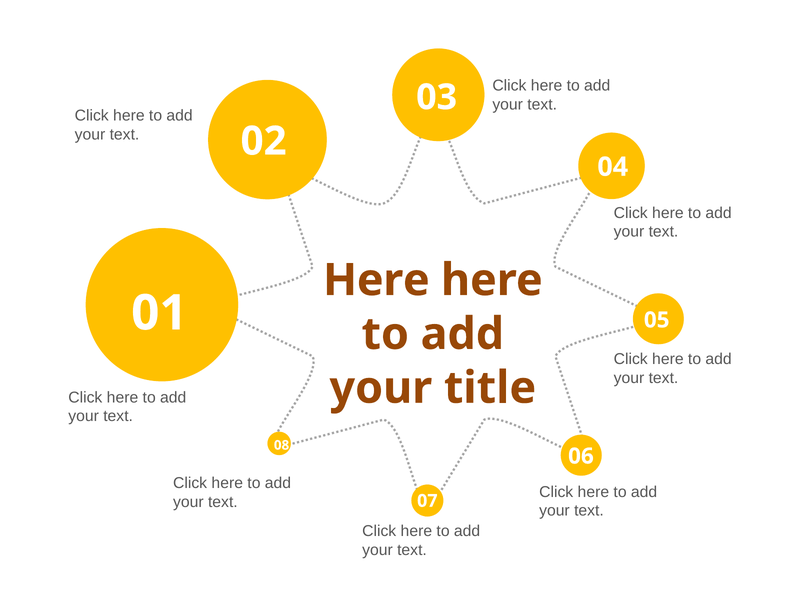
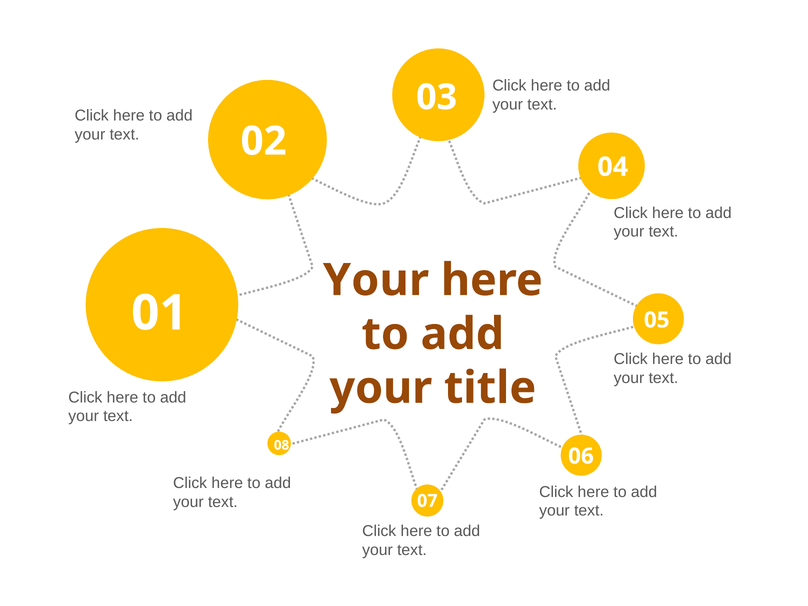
Here at (376, 280): Here -> Your
